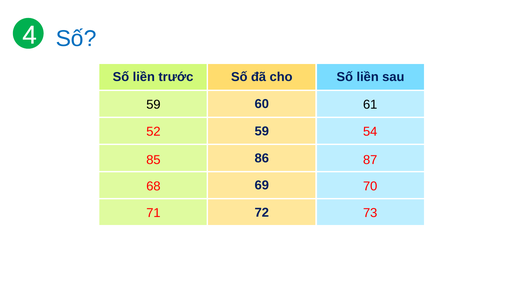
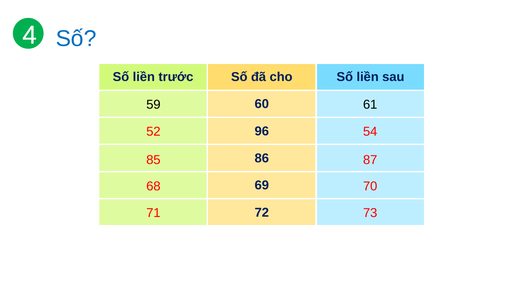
59 at (262, 131): 59 -> 96
